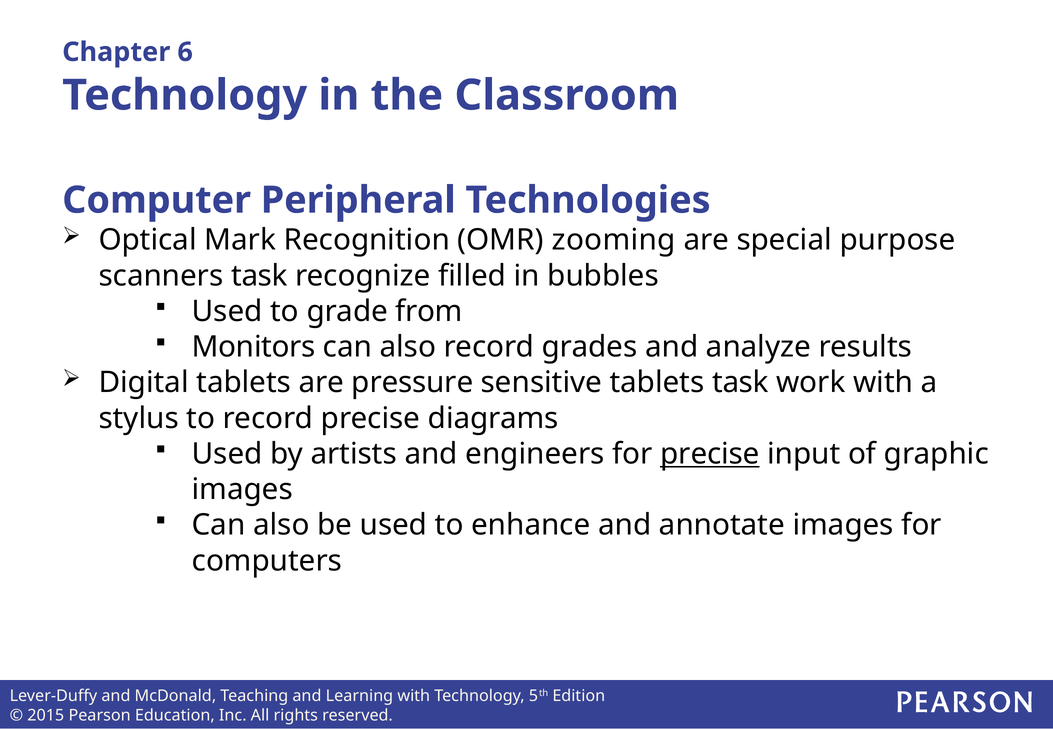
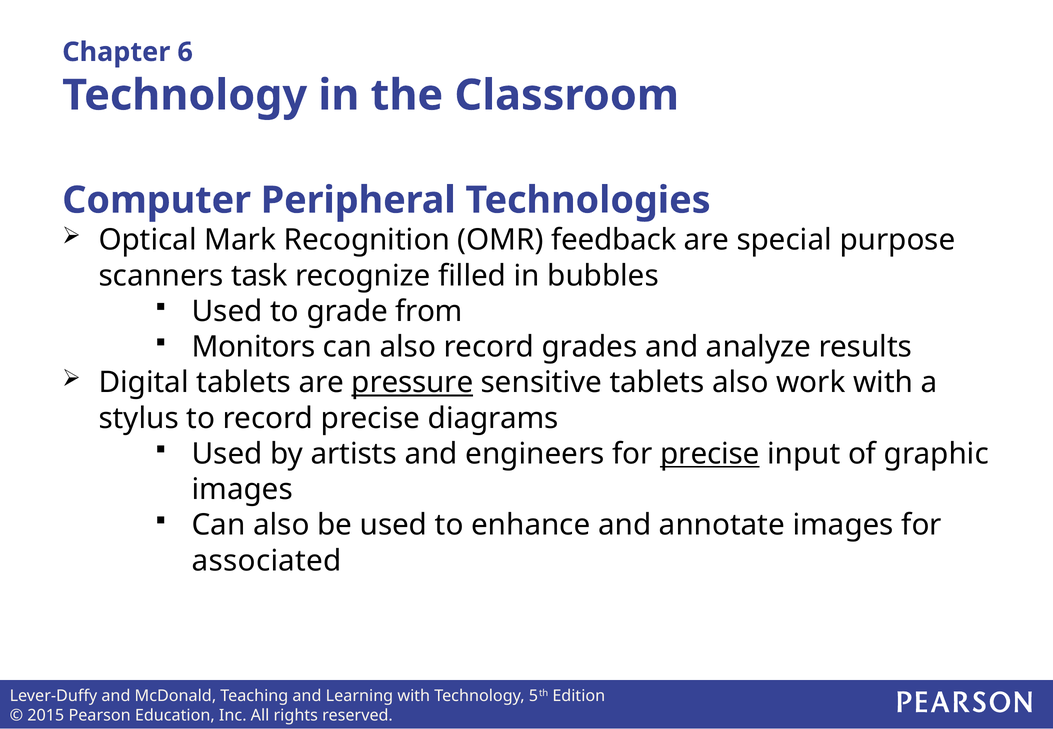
zooming: zooming -> feedback
pressure underline: none -> present
tablets task: task -> also
computers: computers -> associated
